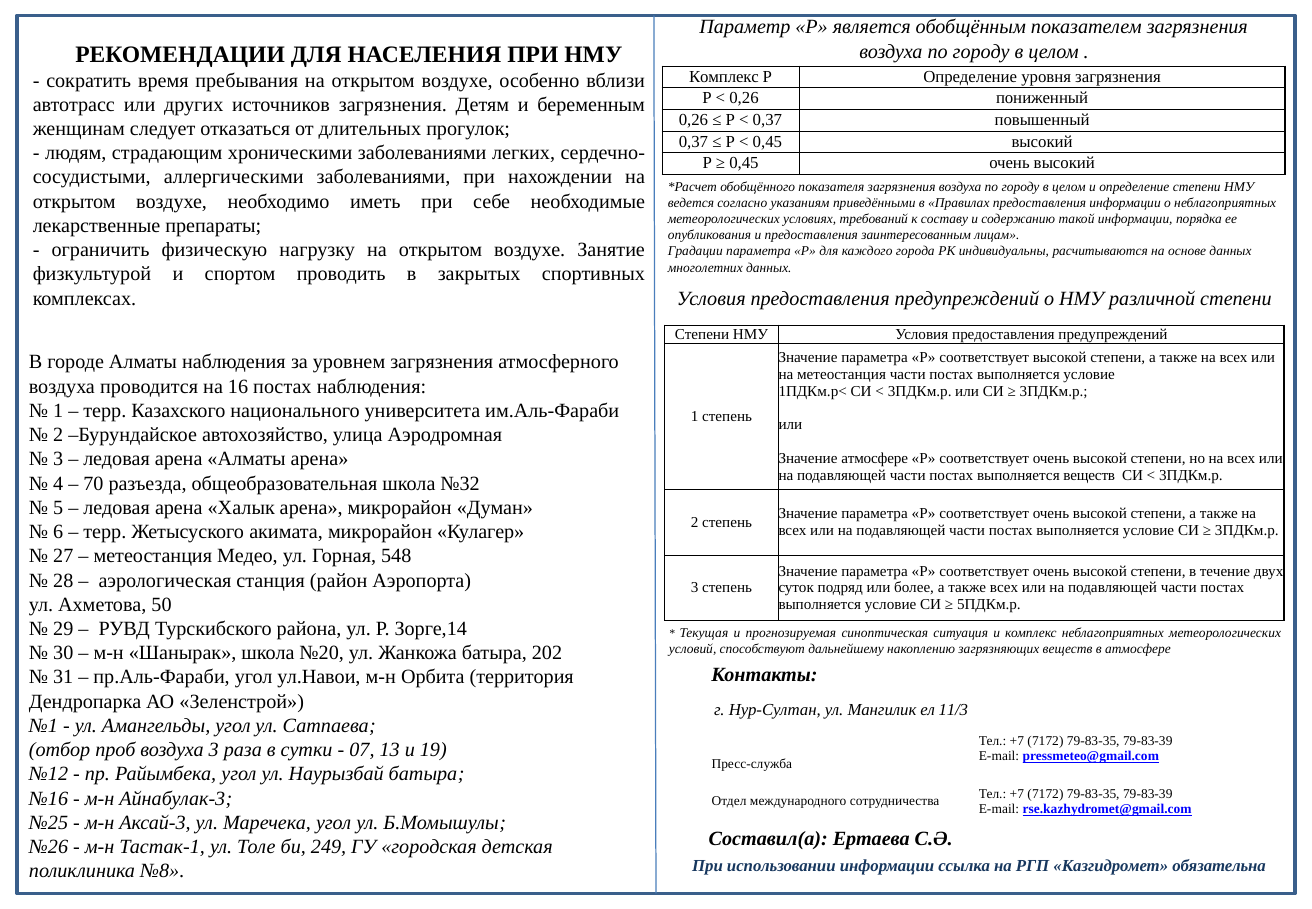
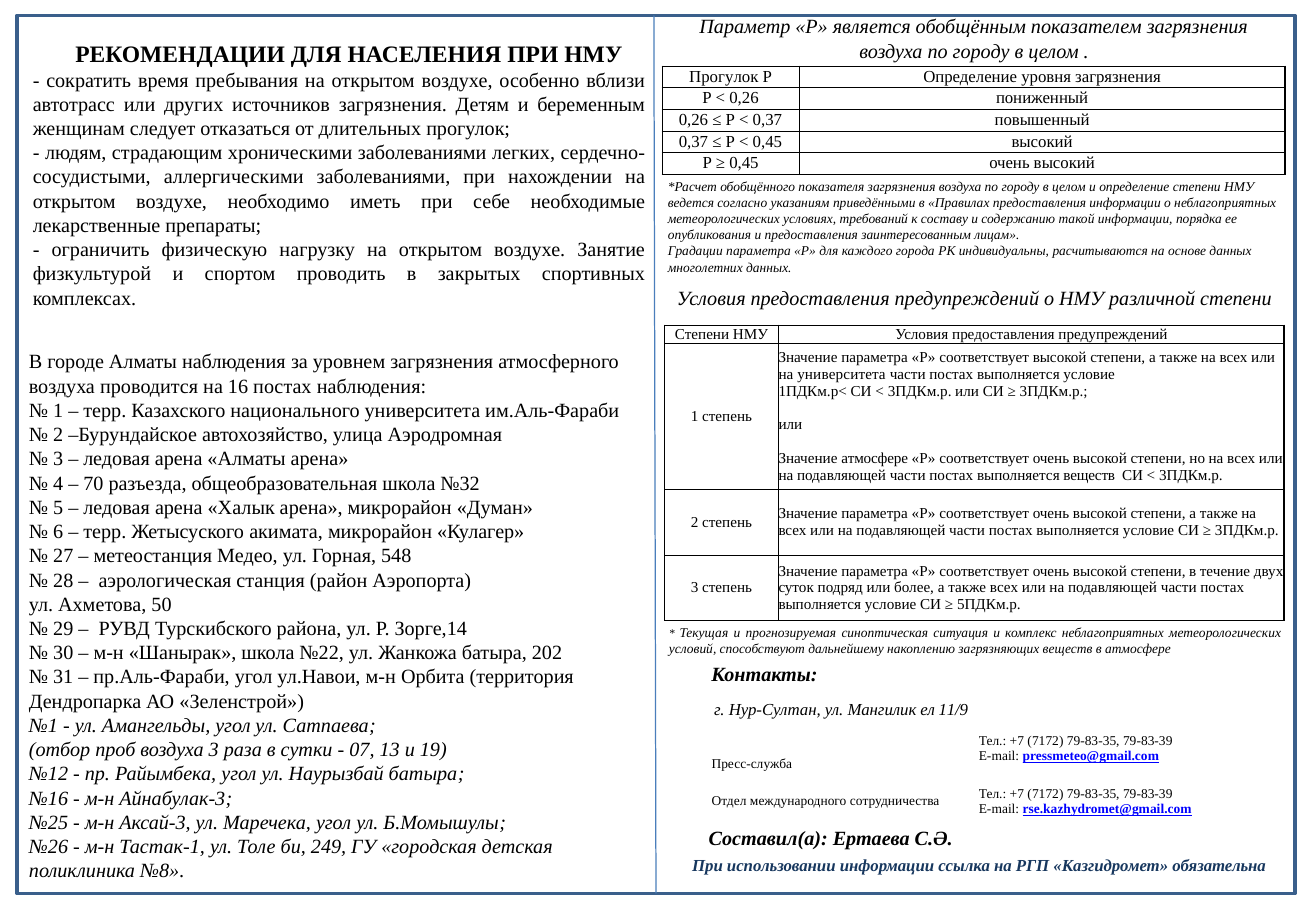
Комплекс at (724, 77): Комплекс -> Прогулок
на метеостанция: метеостанция -> университета
№20: №20 -> №22
11/3: 11/3 -> 11/9
